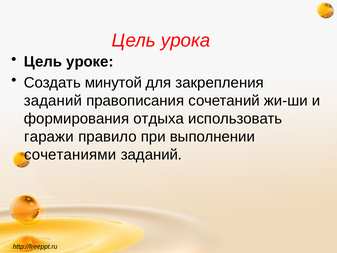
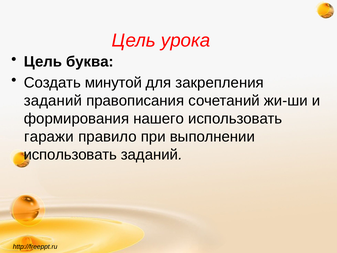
уроке: уроке -> буква
отдыха: отдыха -> нашего
сочетаниями at (70, 155): сочетаниями -> использовать
